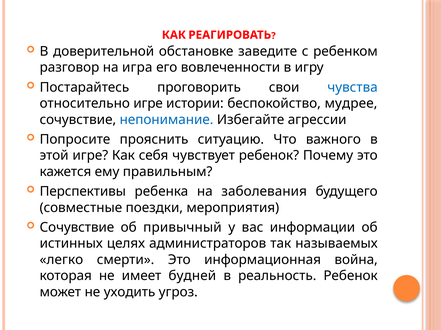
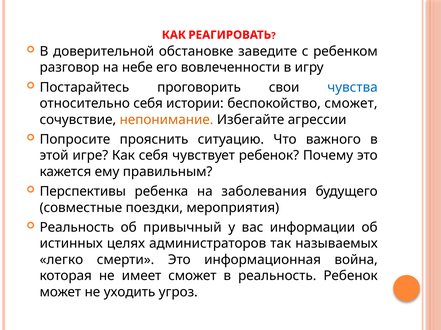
игра: игра -> небе
относительно игре: игре -> себя
беспокойство мудрее: мудрее -> сможет
непонимание colour: blue -> orange
Сочувствие at (77, 228): Сочувствие -> Реальность
имеет будней: будней -> сможет
